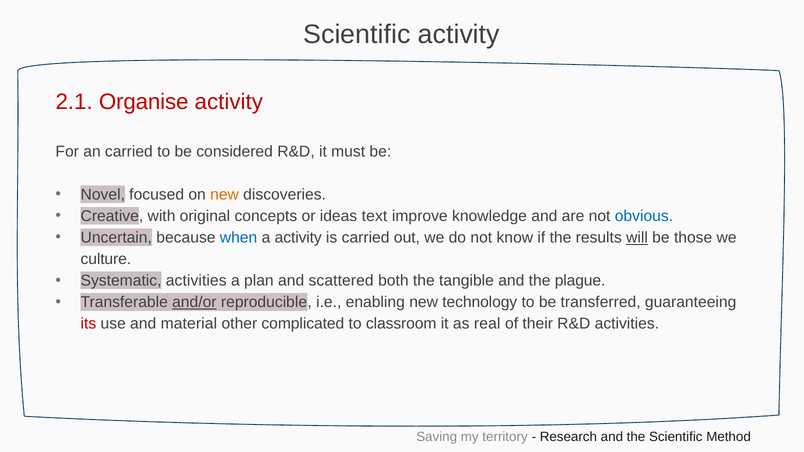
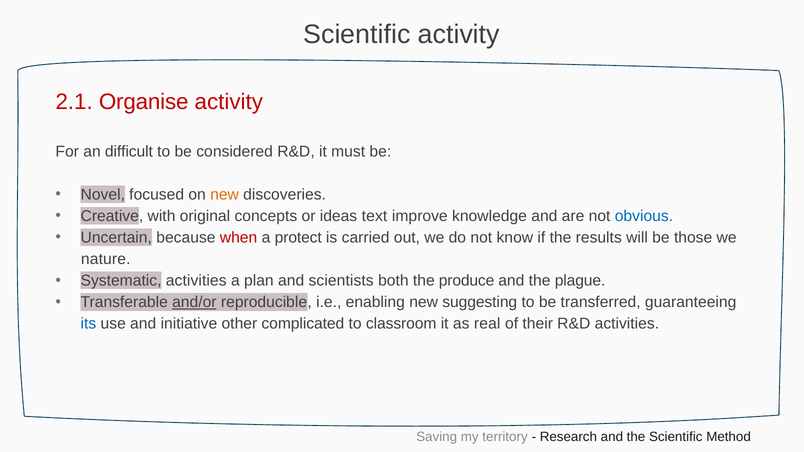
an carried: carried -> difficult
when colour: blue -> red
a activity: activity -> protect
will underline: present -> none
culture: culture -> nature
scattered: scattered -> scientists
tangible: tangible -> produce
technology: technology -> suggesting
its colour: red -> blue
material: material -> initiative
